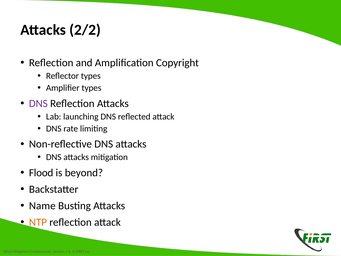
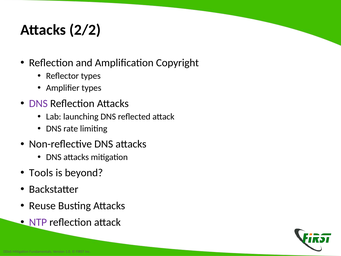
Flood: Flood -> Tools
Name: Name -> Reuse
NTP colour: orange -> purple
